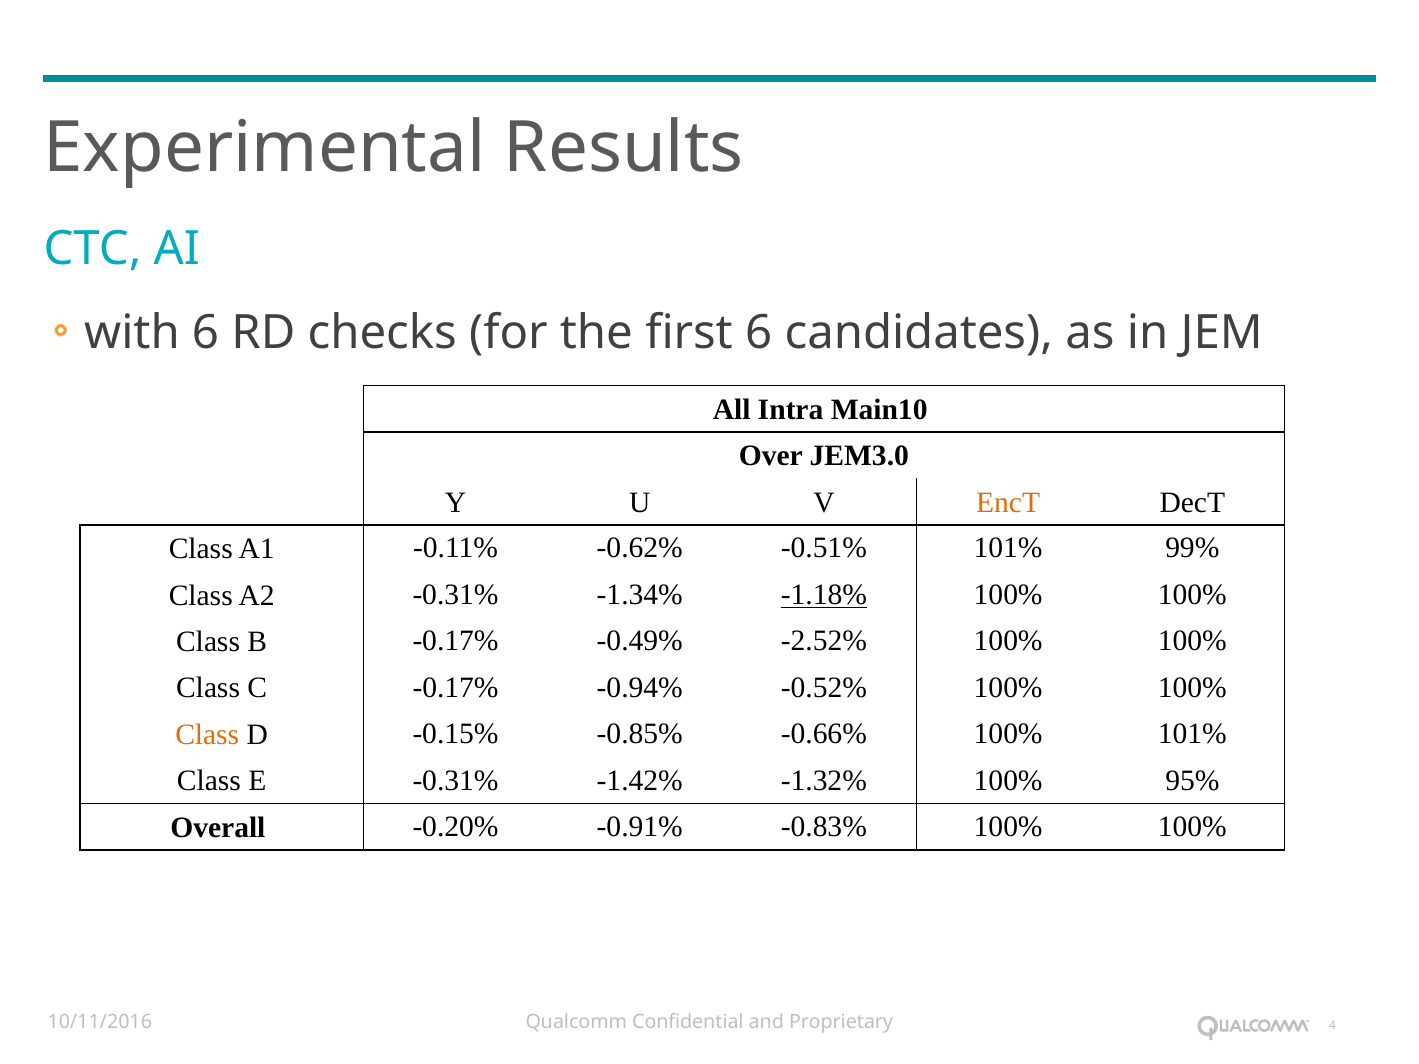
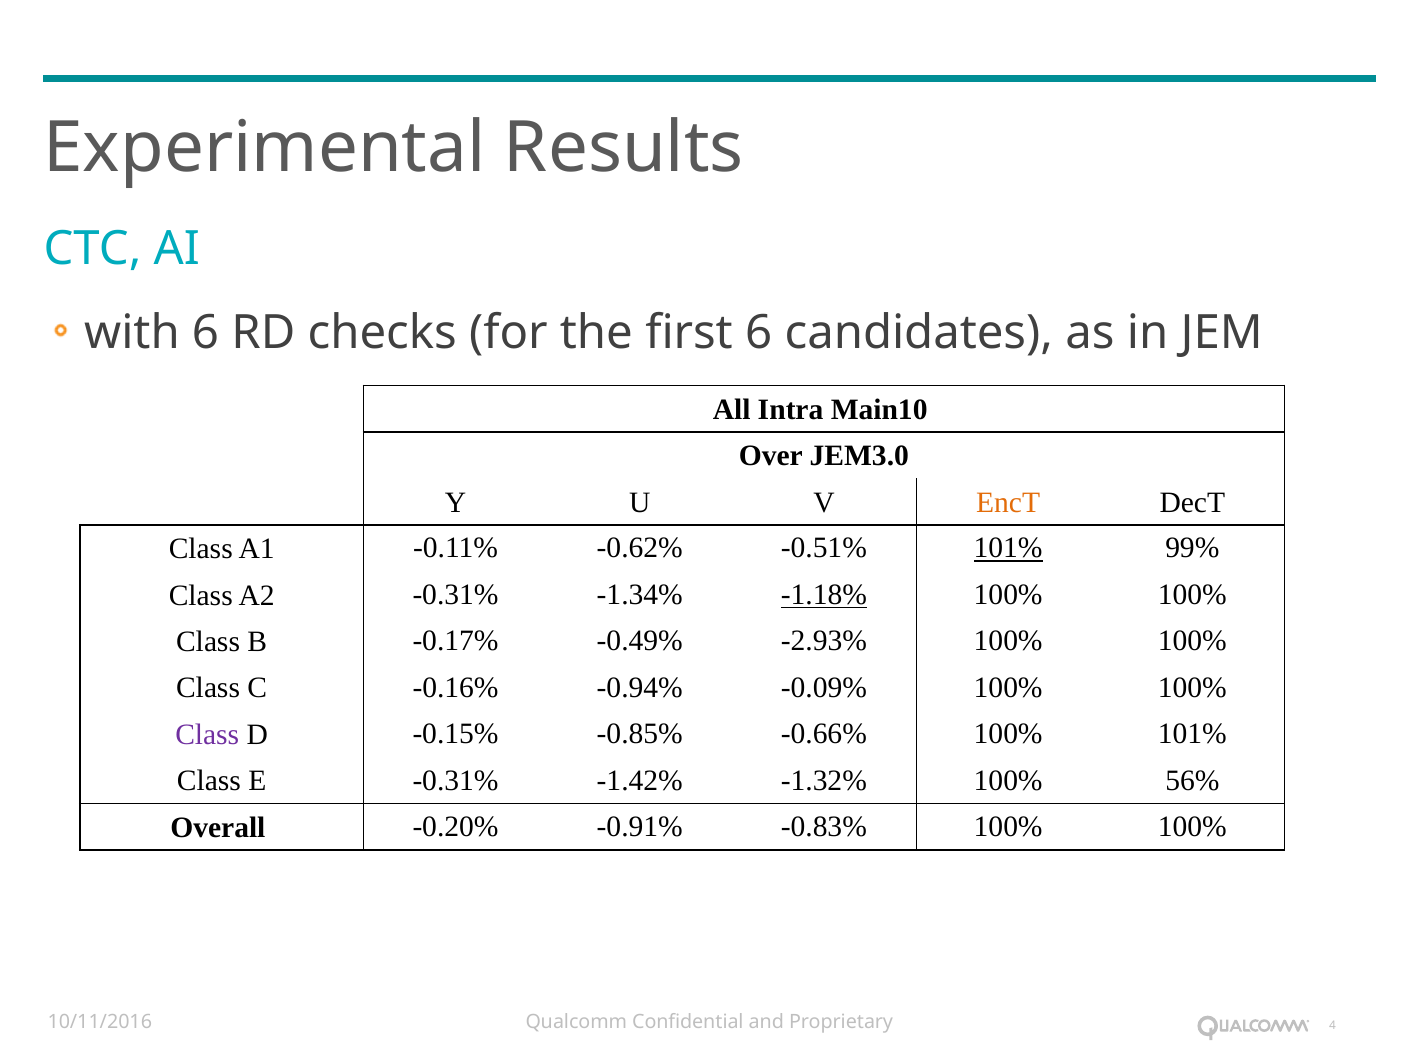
101% at (1008, 548) underline: none -> present
-2.52%: -2.52% -> -2.93%
C -0.17%: -0.17% -> -0.16%
-0.52%: -0.52% -> -0.09%
Class at (207, 735) colour: orange -> purple
95%: 95% -> 56%
